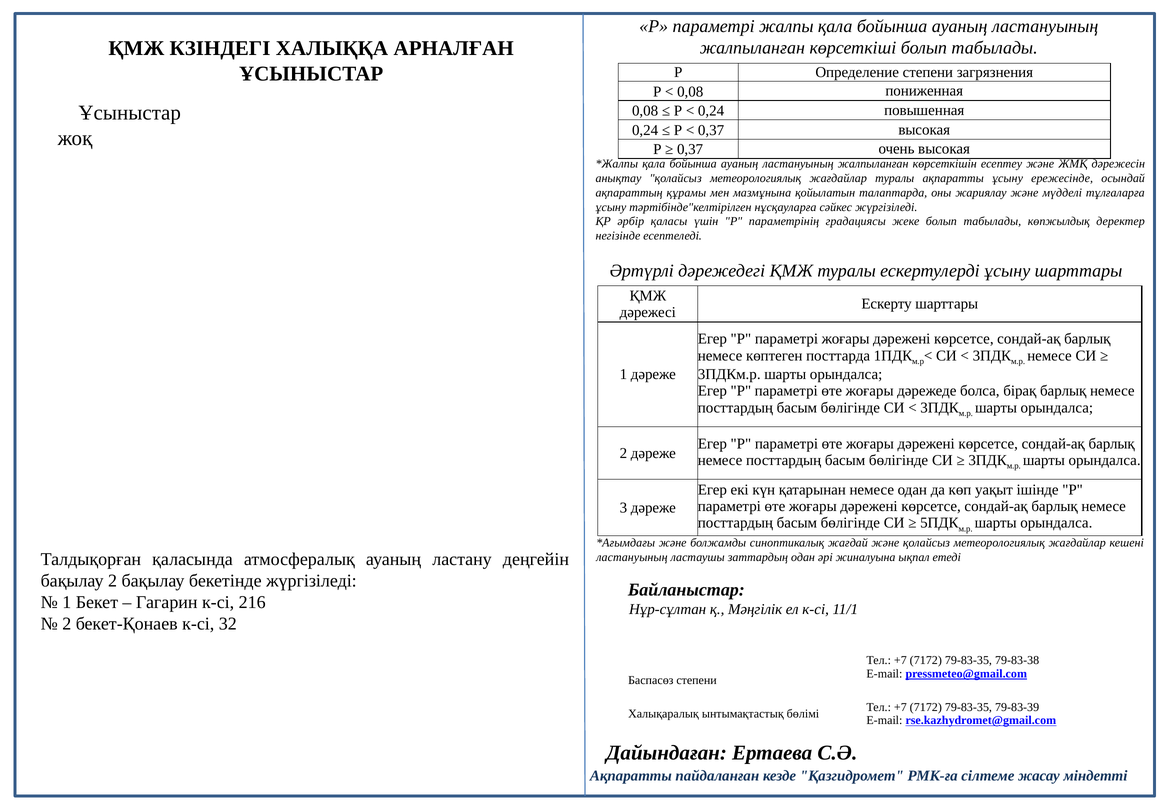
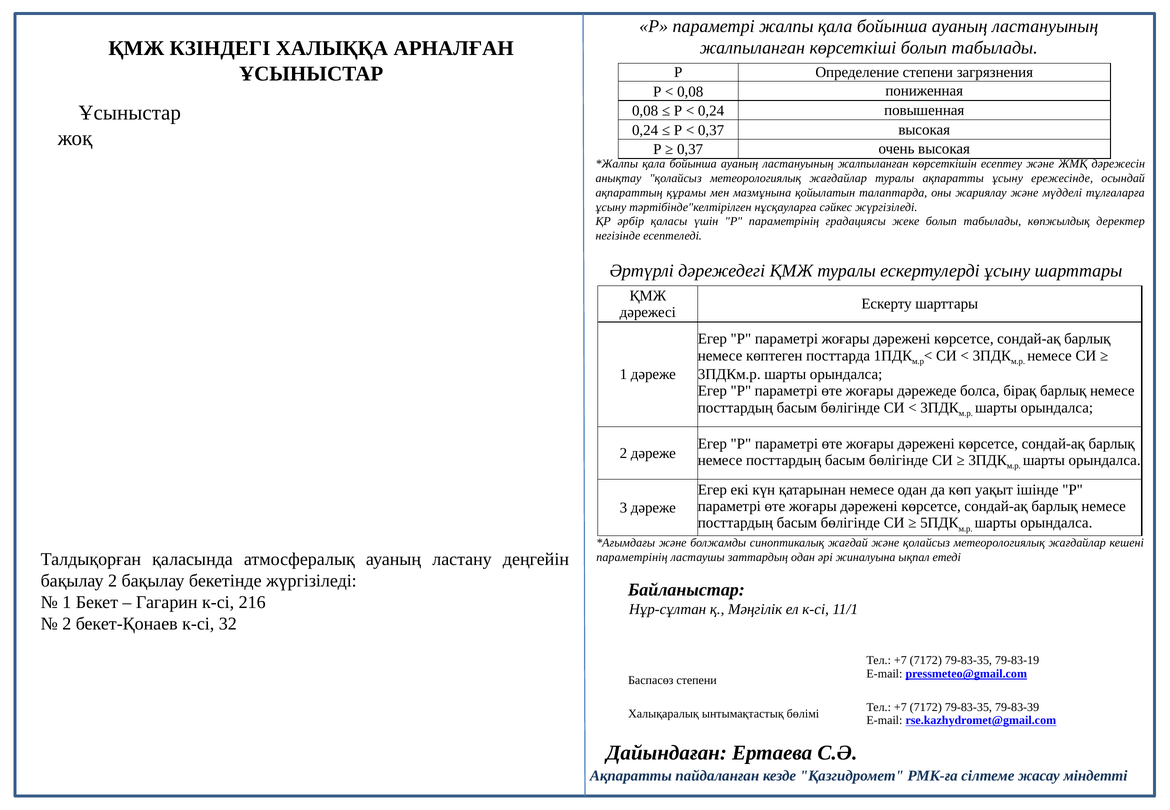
ластануының at (632, 557): ластануының -> параметрінің
79-83-38: 79-83-38 -> 79-83-19
